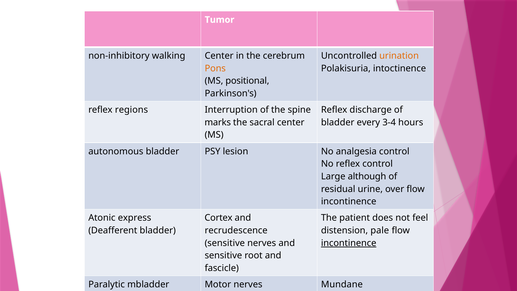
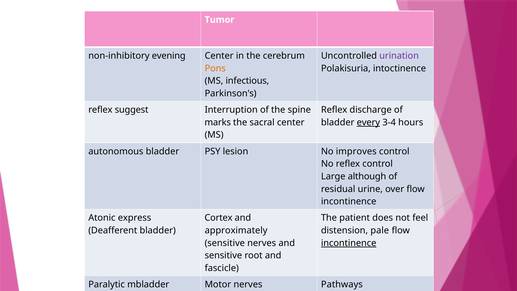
walking: walking -> evening
urination colour: orange -> purple
positional: positional -> infectious
regions: regions -> suggest
every underline: none -> present
analgesia: analgesia -> improves
recrudescence: recrudescence -> approximately
Mundane: Mundane -> Pathways
